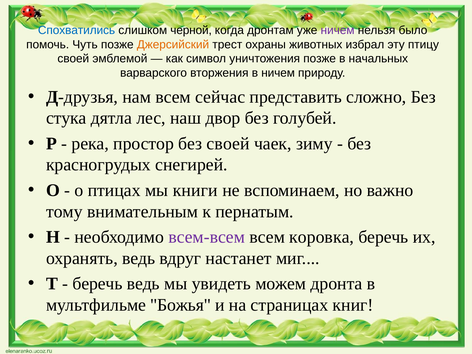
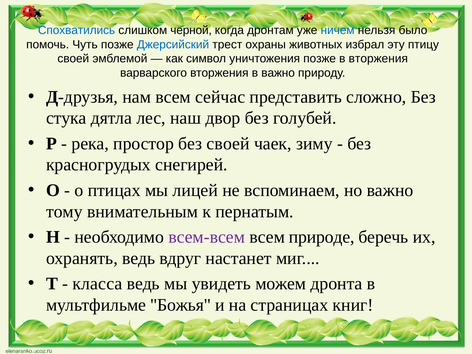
ничем at (338, 30) colour: purple -> blue
Джерсийский colour: orange -> blue
в начальных: начальных -> вторжения
в ничем: ничем -> важно
книги: книги -> лицей
коровка: коровка -> природе
беречь at (98, 284): беречь -> класса
